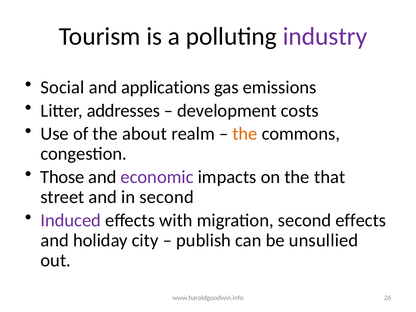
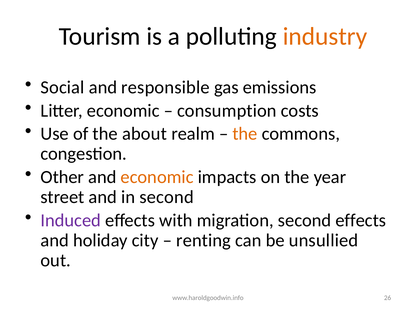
industry colour: purple -> orange
applications: applications -> responsible
Litter addresses: addresses -> economic
development: development -> consumption
Those: Those -> Other
economic at (157, 177) colour: purple -> orange
that: that -> year
publish: publish -> renting
